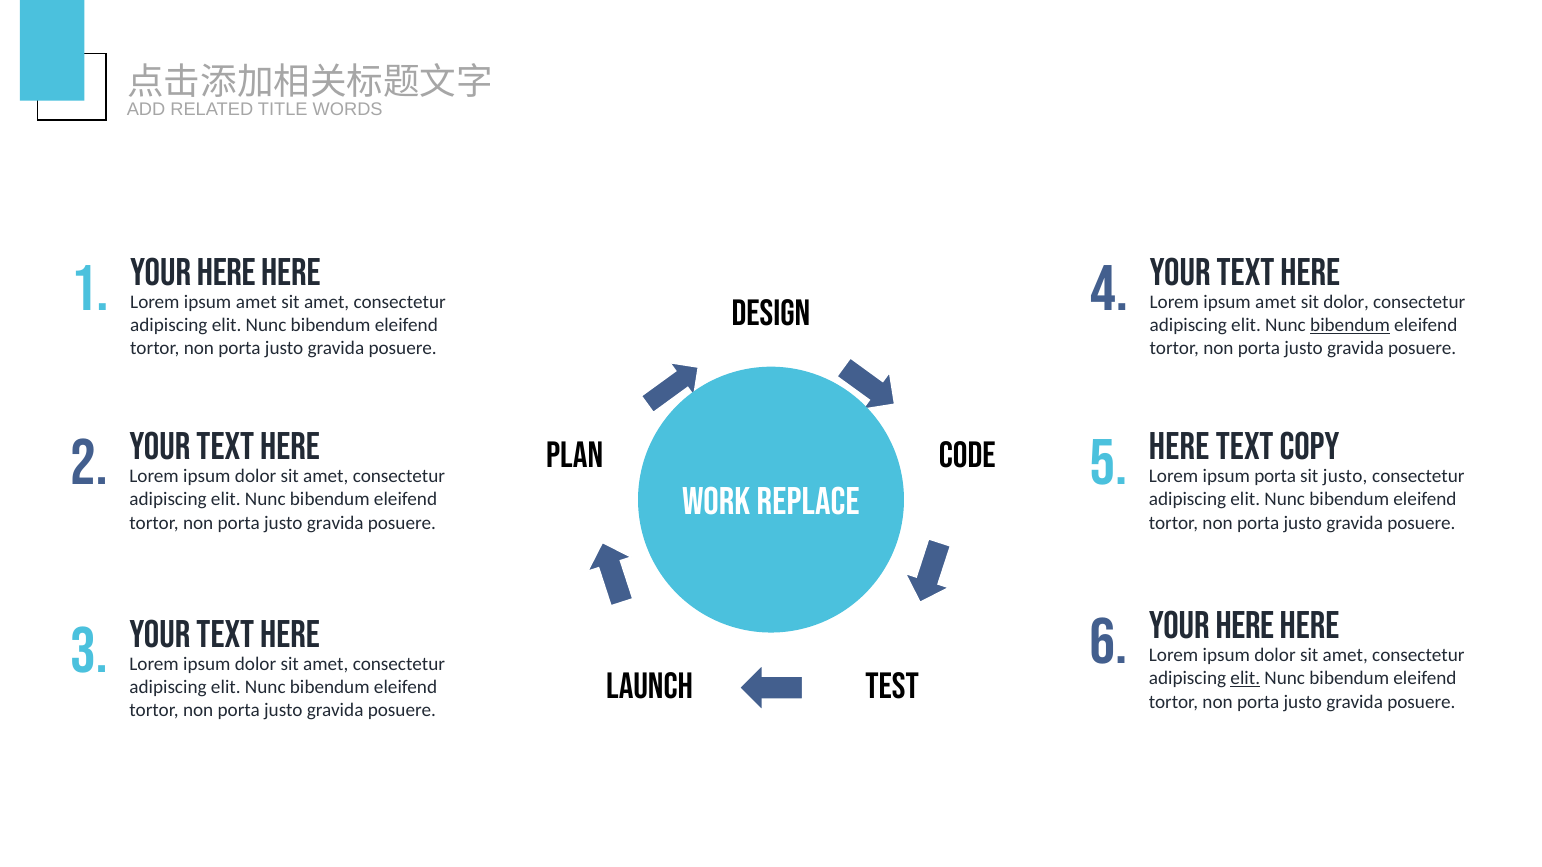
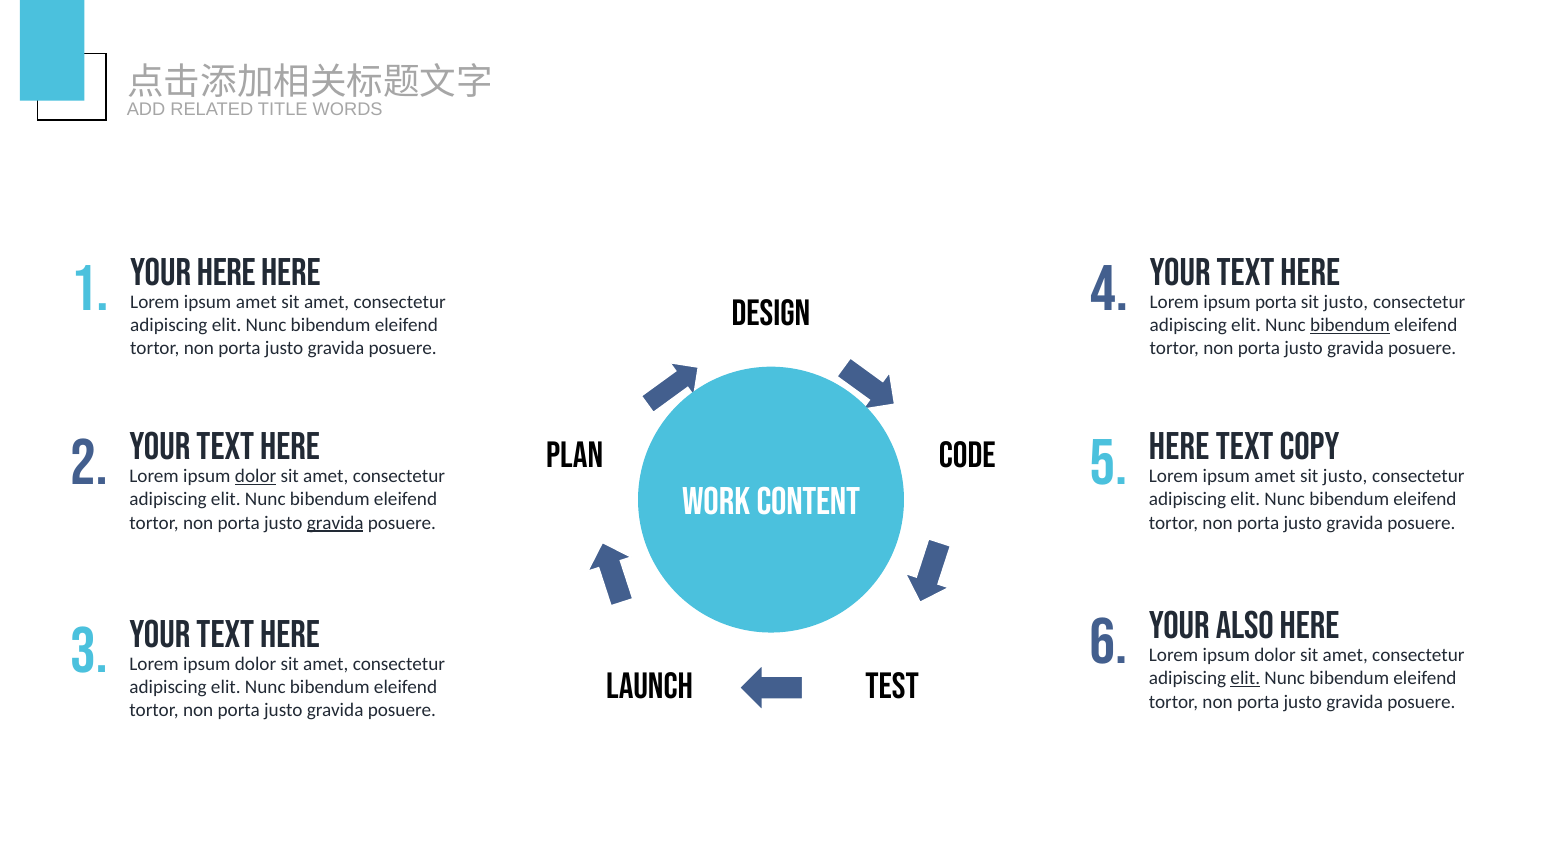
amet at (1276, 302): amet -> porta
dolor at (1346, 302): dolor -> justo
dolor at (256, 477) underline: none -> present
porta at (1275, 477): porta -> amet
replace: replace -> content
gravida at (335, 523) underline: none -> present
here at (1245, 626): here -> also
